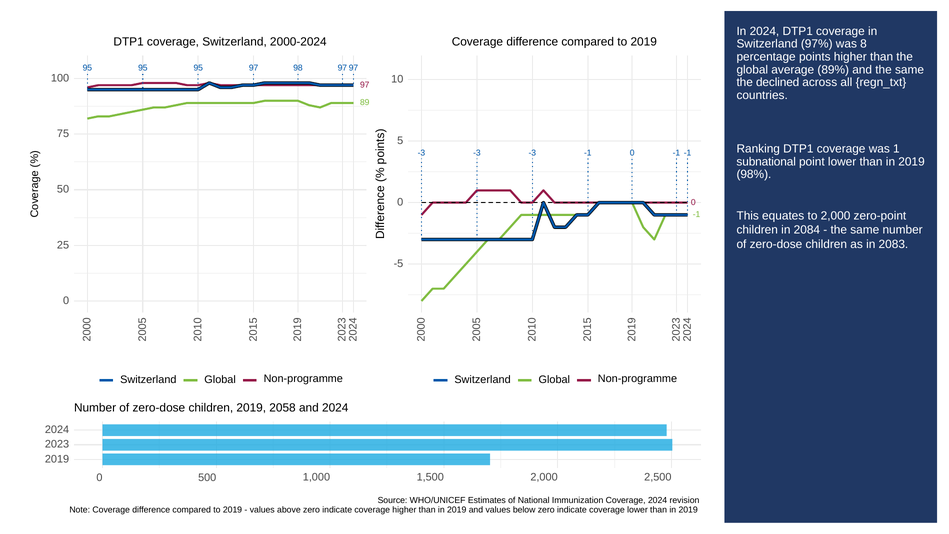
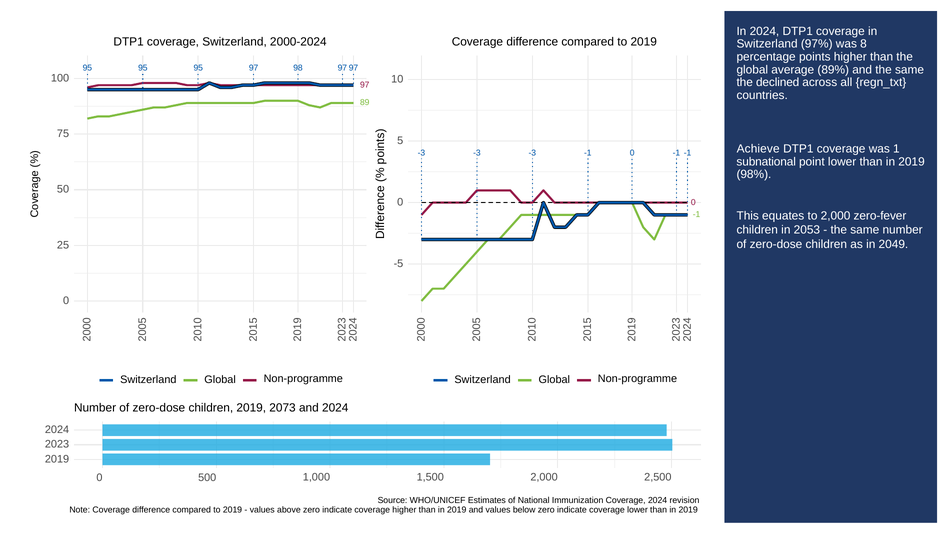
Ranking: Ranking -> Achieve
zero-point: zero-point -> zero-fever
2084: 2084 -> 2053
2083: 2083 -> 2049
2058: 2058 -> 2073
